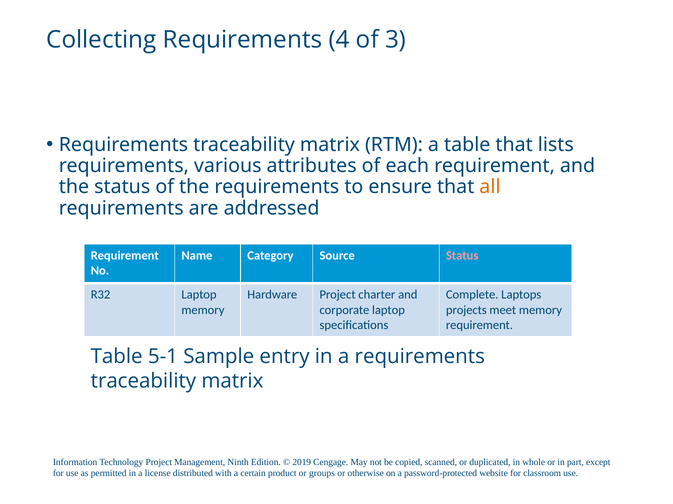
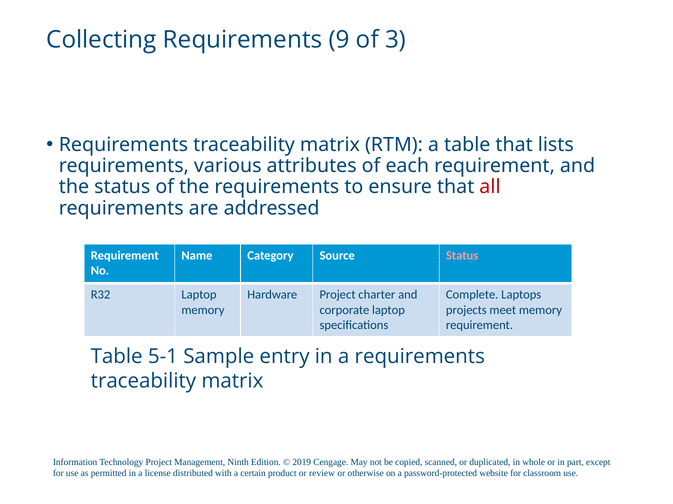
4: 4 -> 9
all colour: orange -> red
groups: groups -> review
